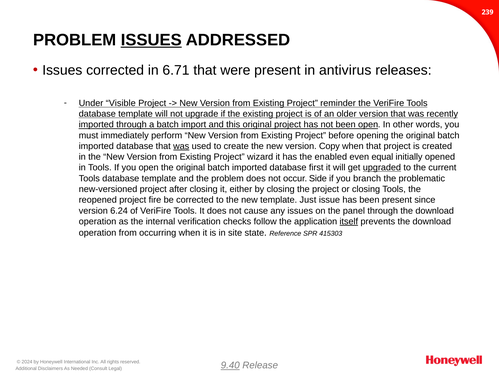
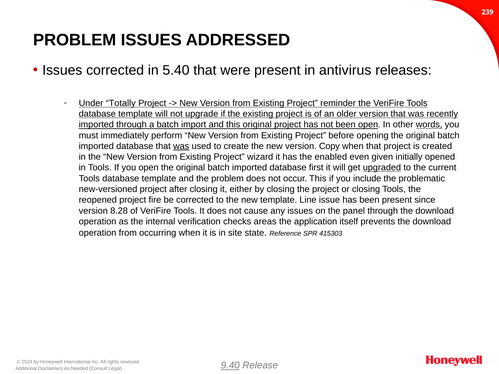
ISSUES at (151, 40) underline: present -> none
6.71: 6.71 -> 5.40
Visible: Visible -> Totally
words underline: none -> present
equal: equal -> given
occur Side: Side -> This
branch: branch -> include
Just: Just -> Line
6.24: 6.24 -> 8.28
follow: follow -> areas
itself underline: present -> none
